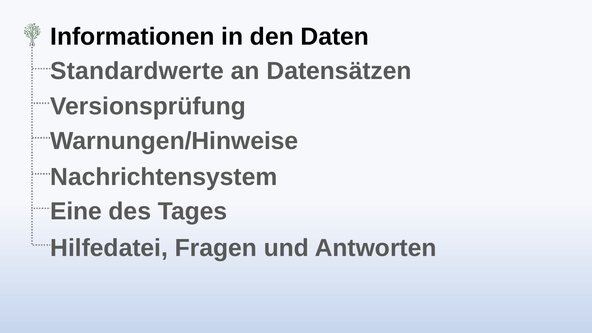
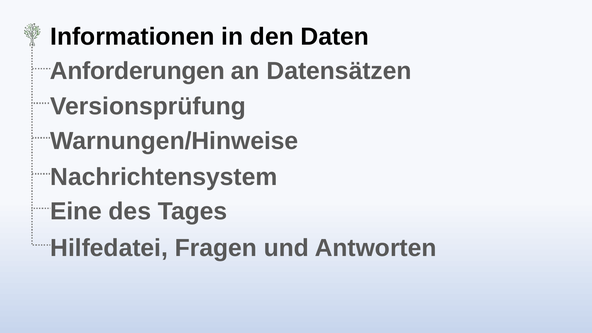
Standardwerte: Standardwerte -> Anforderungen
